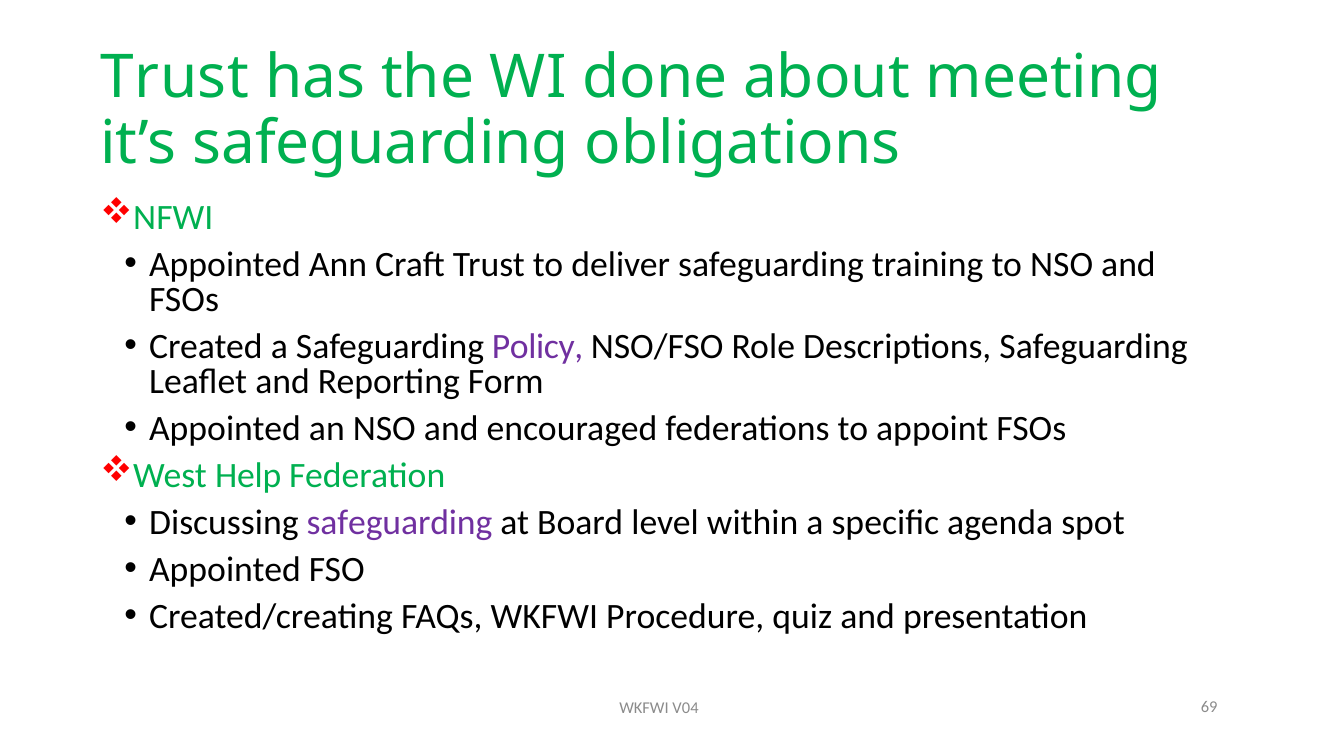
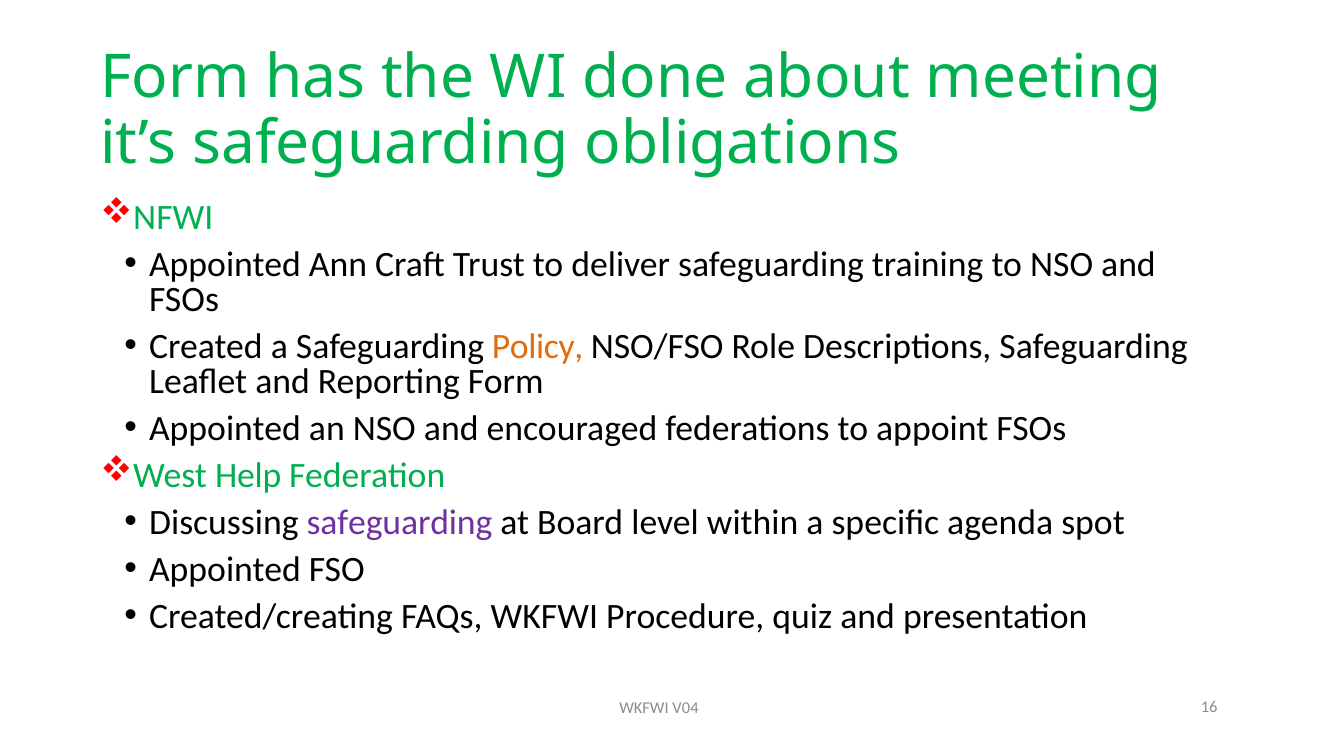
Trust at (175, 78): Trust -> Form
Policy colour: purple -> orange
69: 69 -> 16
